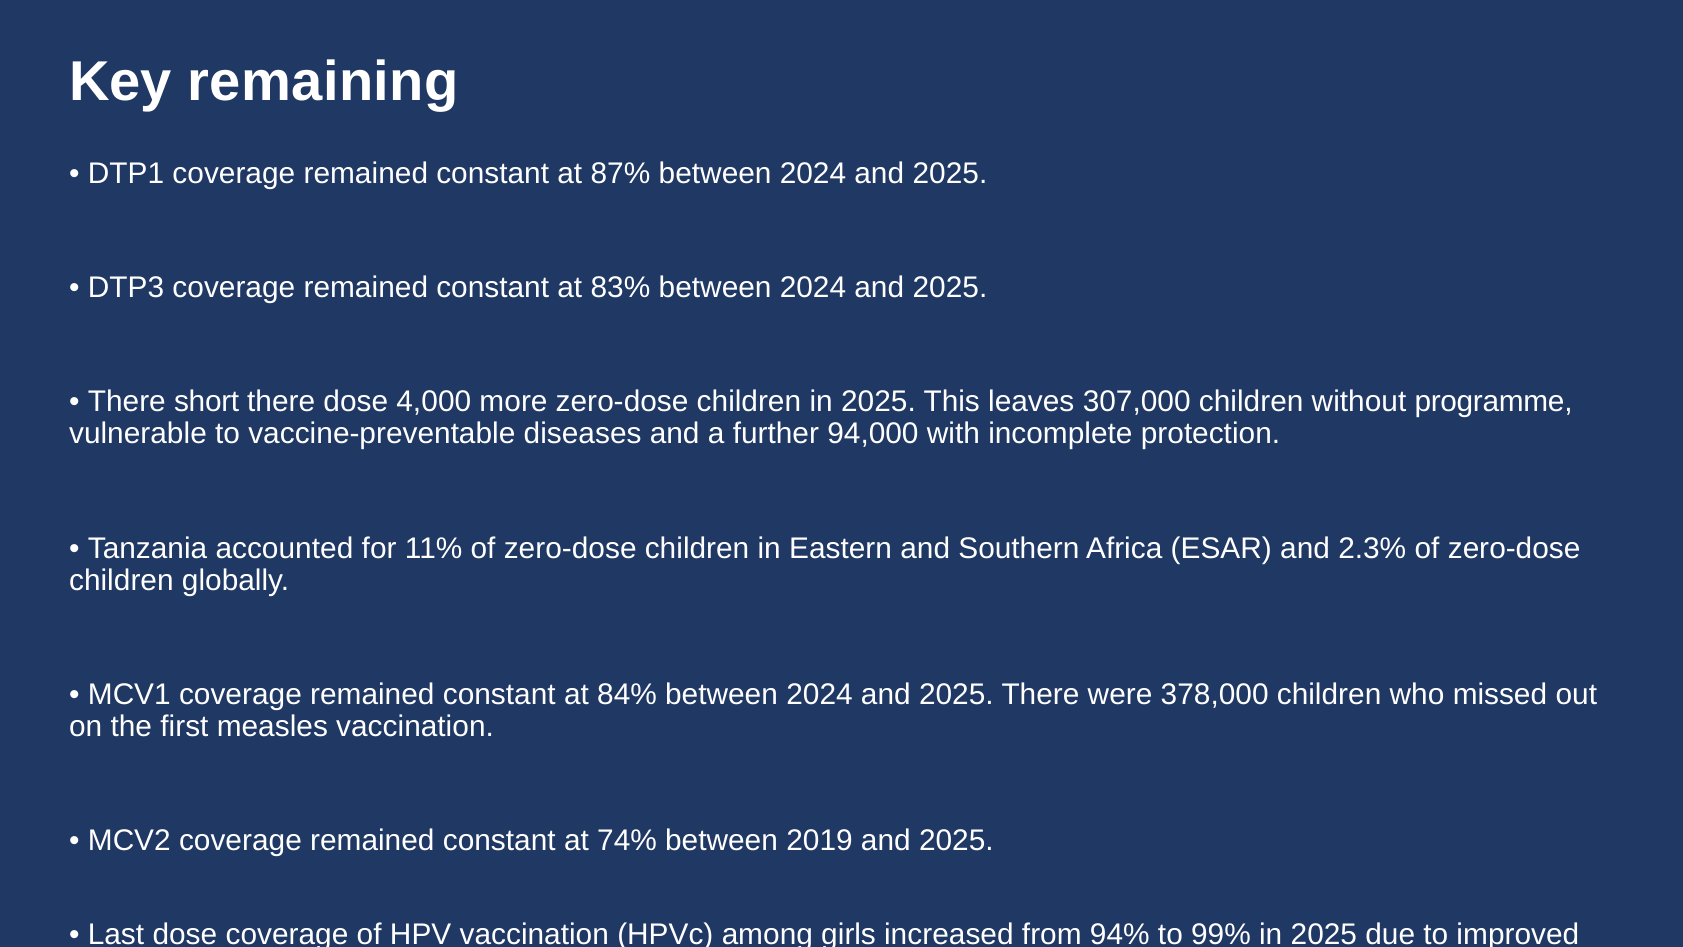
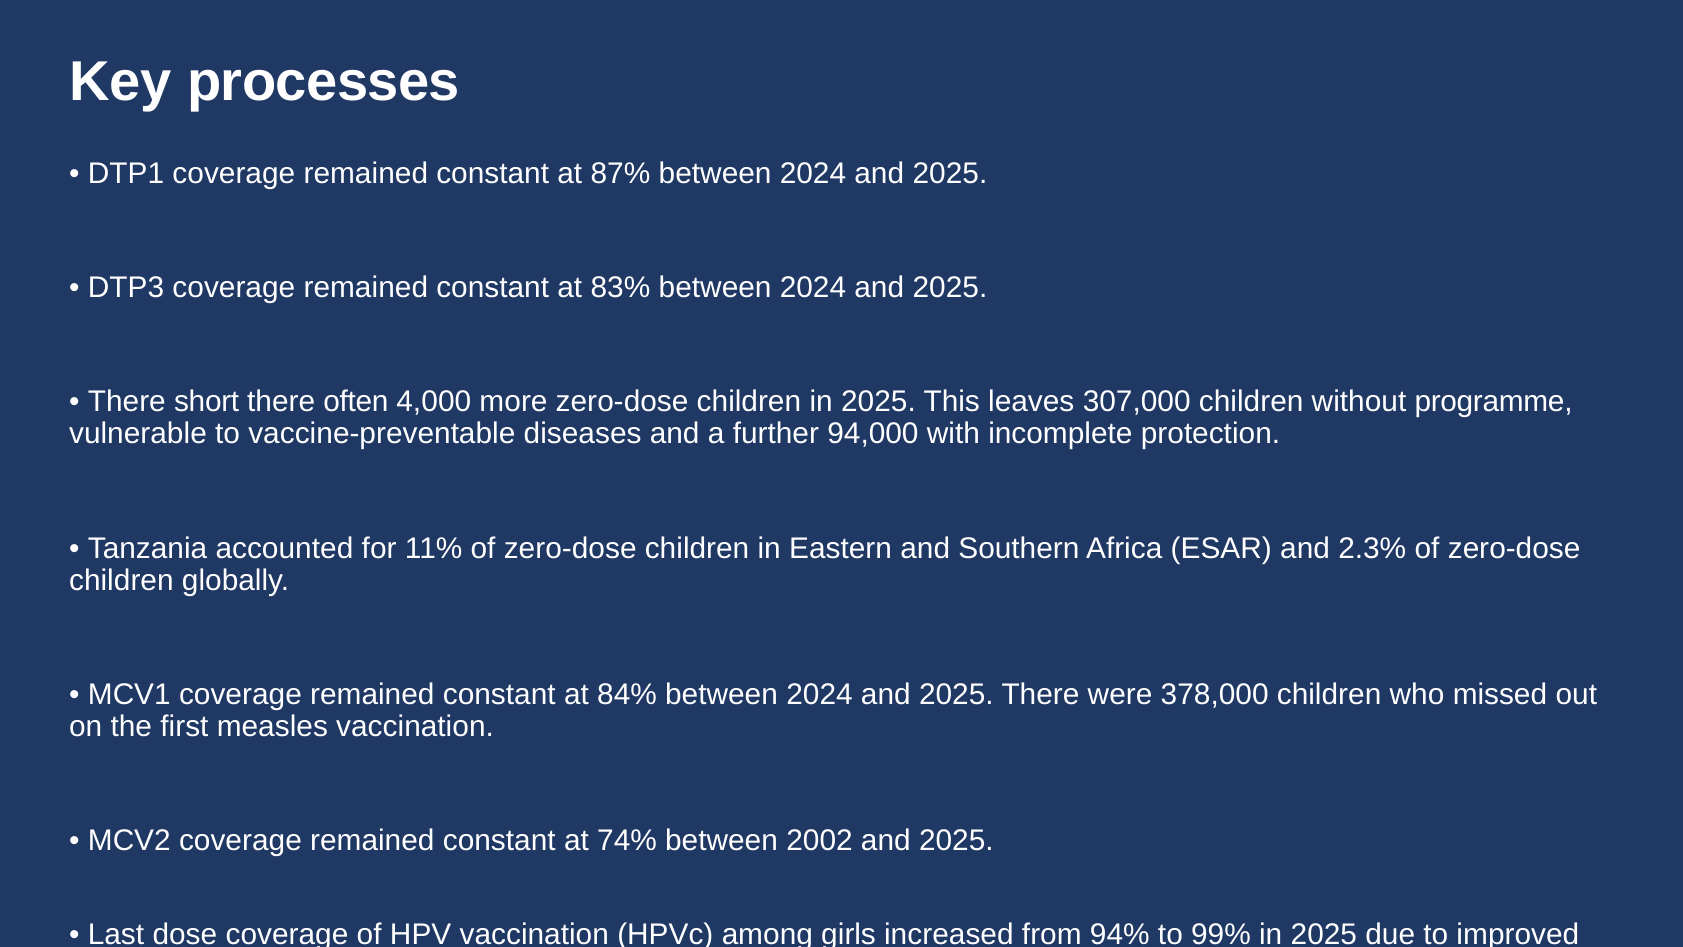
remaining: remaining -> processes
there dose: dose -> often
2019: 2019 -> 2002
